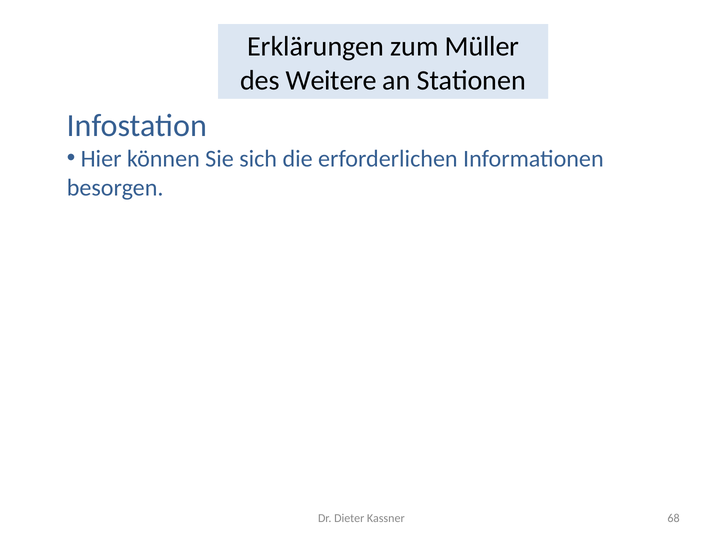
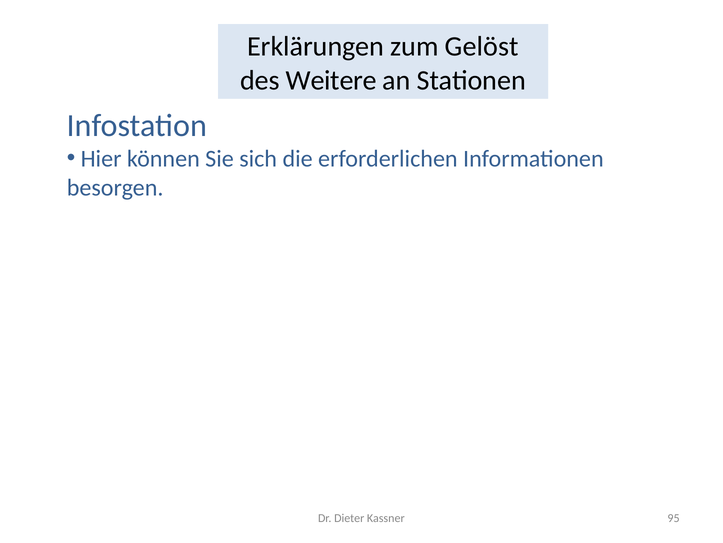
Müller: Müller -> Gelöst
68: 68 -> 95
